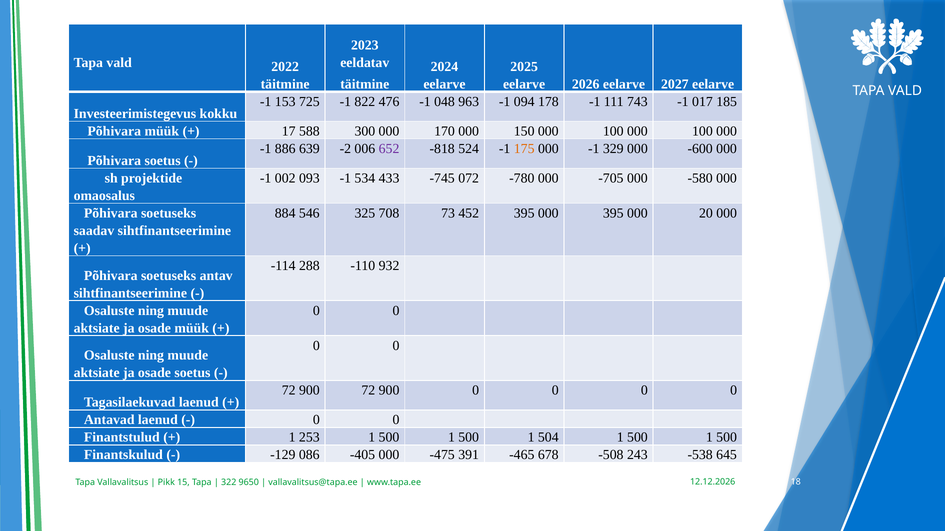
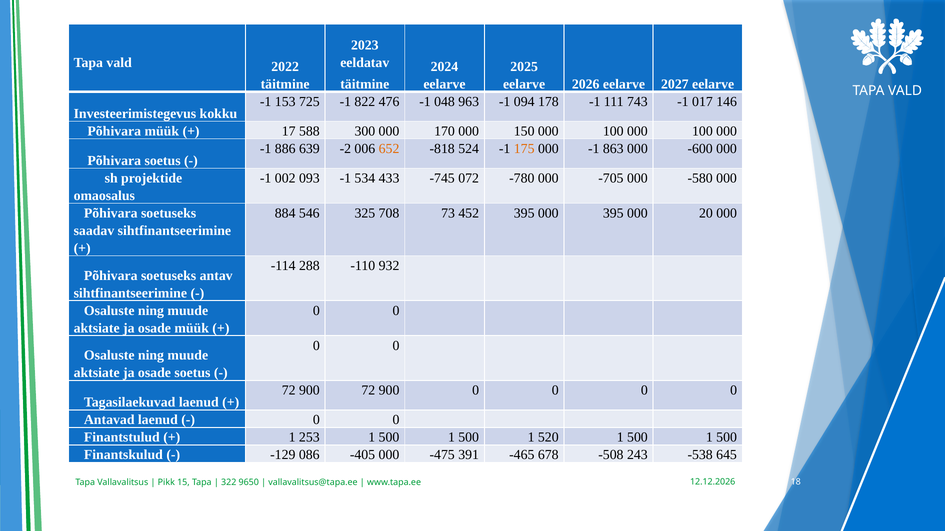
185: 185 -> 146
652 colour: purple -> orange
329: 329 -> 863
504: 504 -> 520
